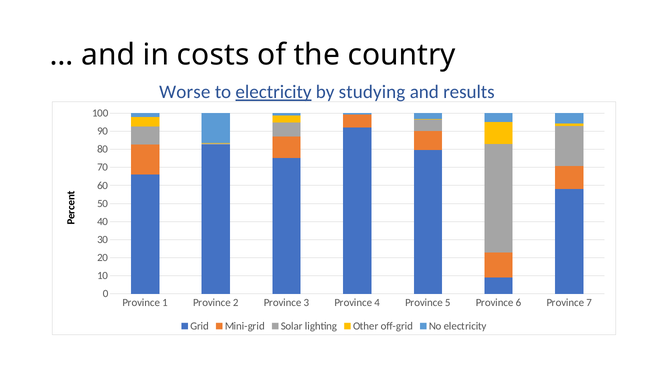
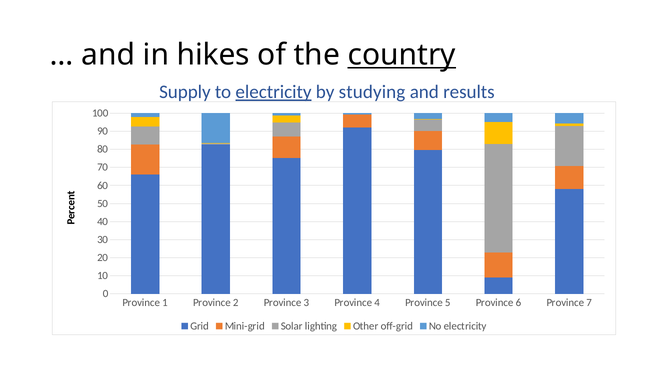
costs: costs -> hikes
country underline: none -> present
Worse: Worse -> Supply
